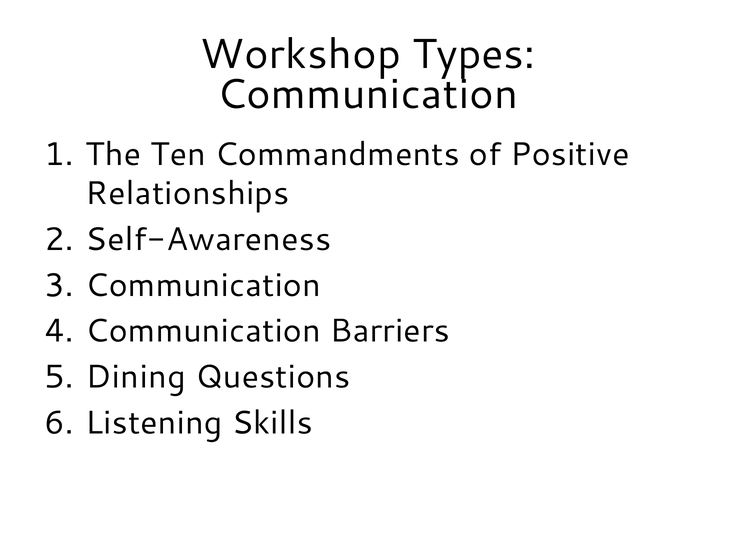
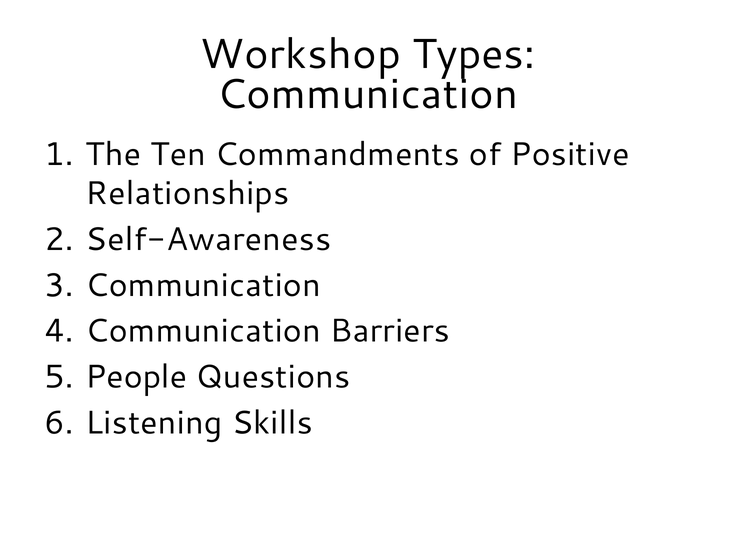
Dining: Dining -> People
